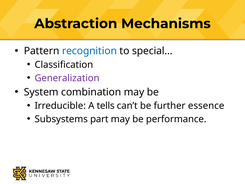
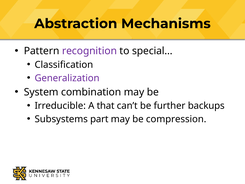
recognition colour: blue -> purple
tells: tells -> that
essence: essence -> backups
performance: performance -> compression
